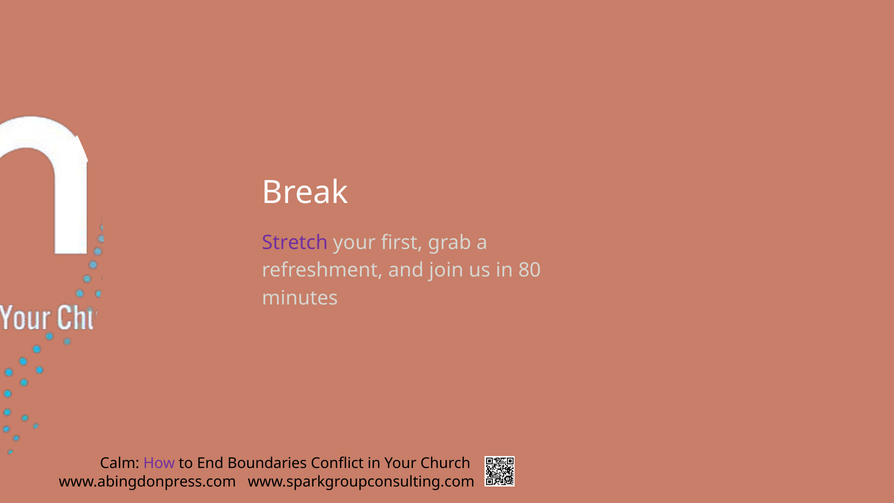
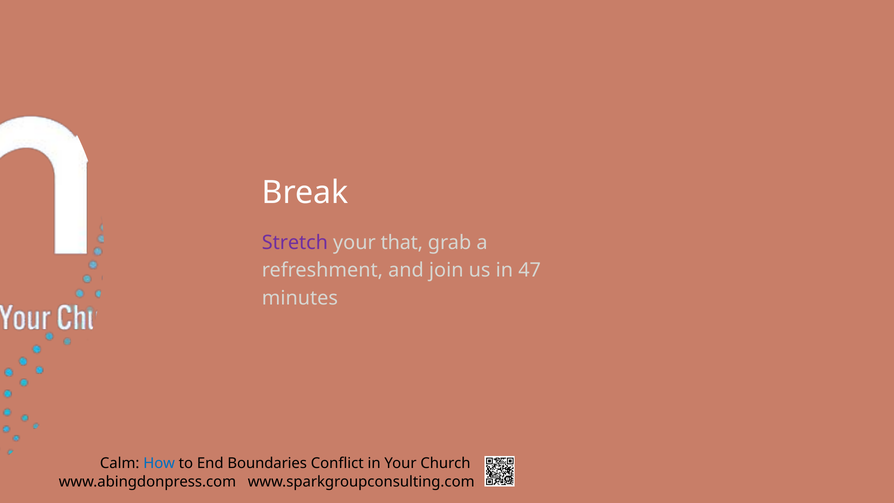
first: first -> that
80: 80 -> 47
How colour: purple -> blue
